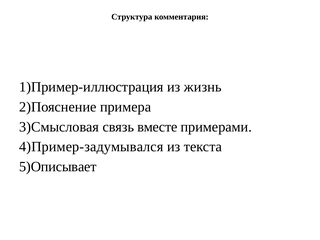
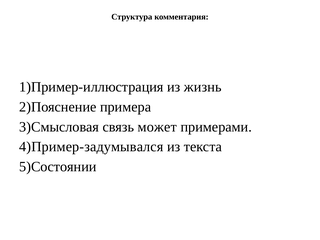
вместе: вместе -> может
5)Описывает: 5)Описывает -> 5)Состоянии
